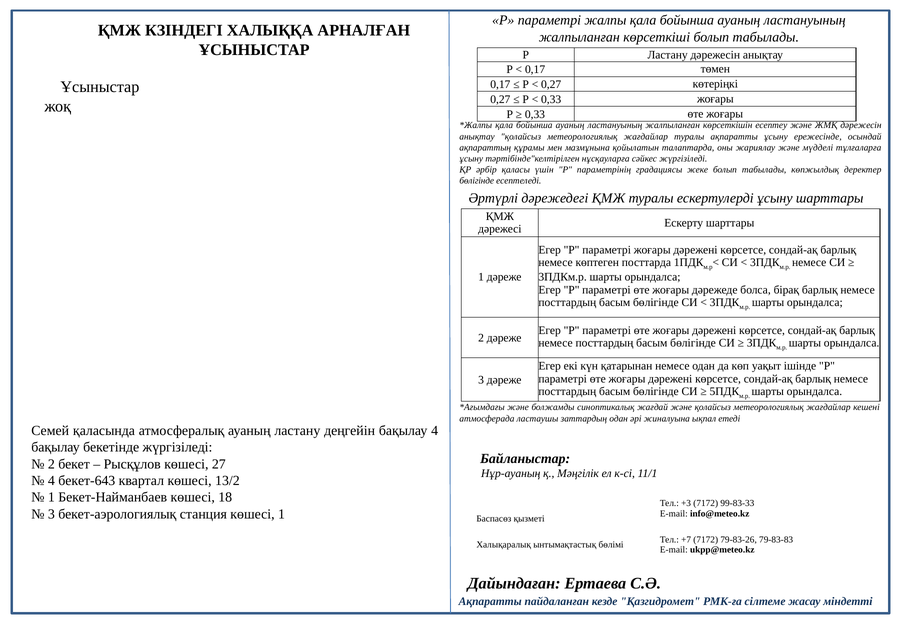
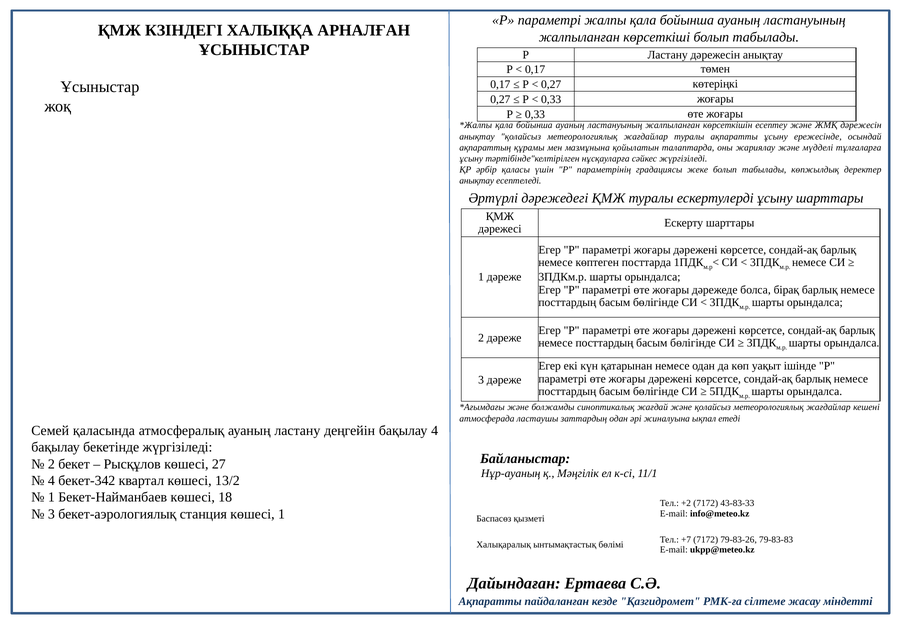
бөлігінде at (477, 181): бөлігінде -> анықтау
бекет-643: бекет-643 -> бекет-342
+3: +3 -> +2
99-83-33: 99-83-33 -> 43-83-33
